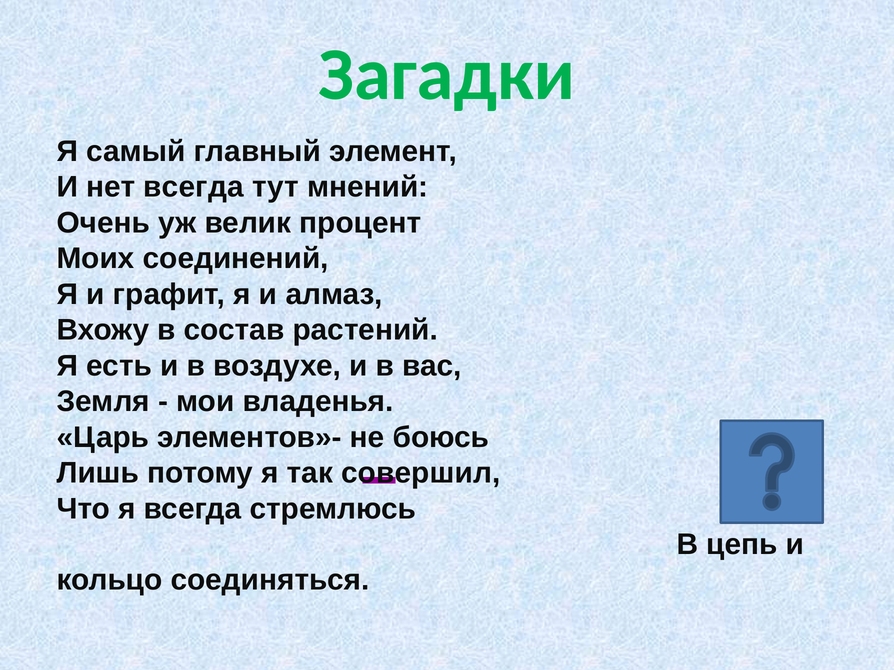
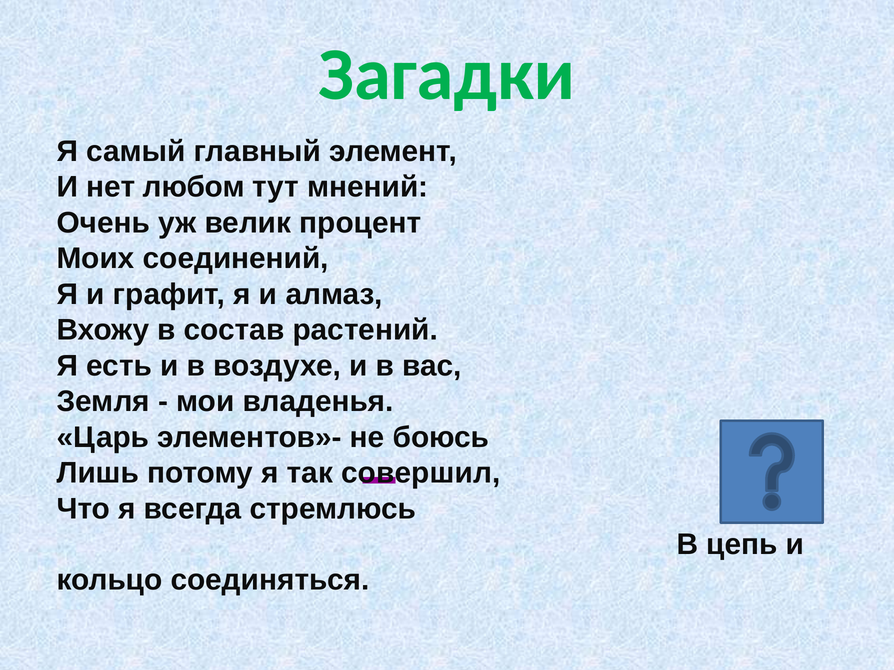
нет всегда: всегда -> любом
